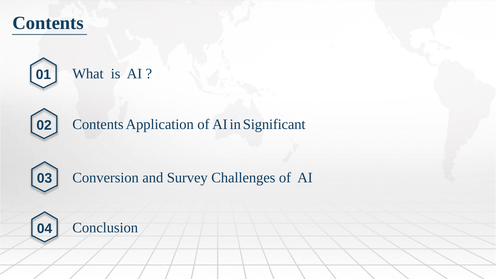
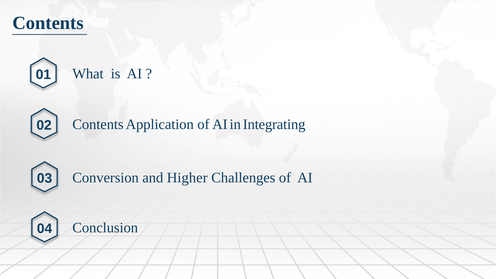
Significant: Significant -> Integrating
Survey: Survey -> Higher
